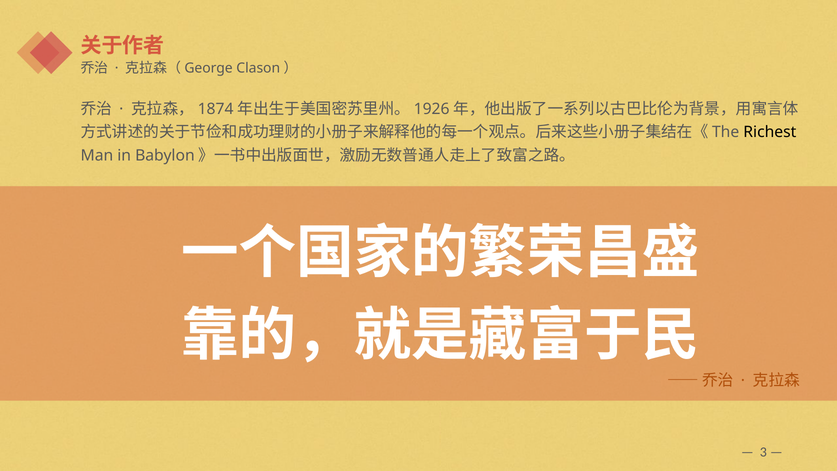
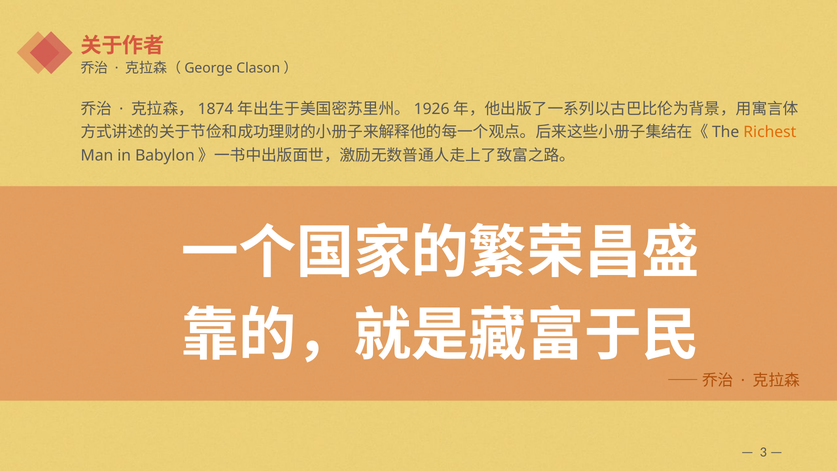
Richest colour: black -> orange
